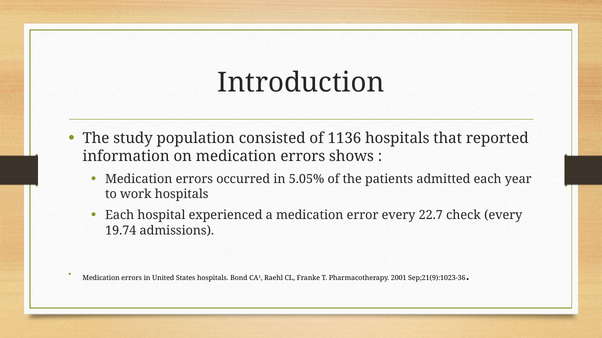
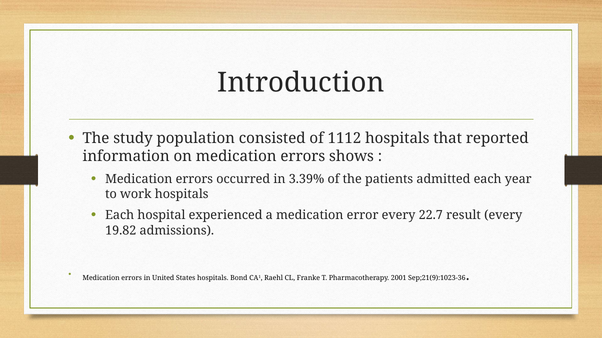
1136: 1136 -> 1112
5.05%: 5.05% -> 3.39%
check: check -> result
19.74: 19.74 -> 19.82
